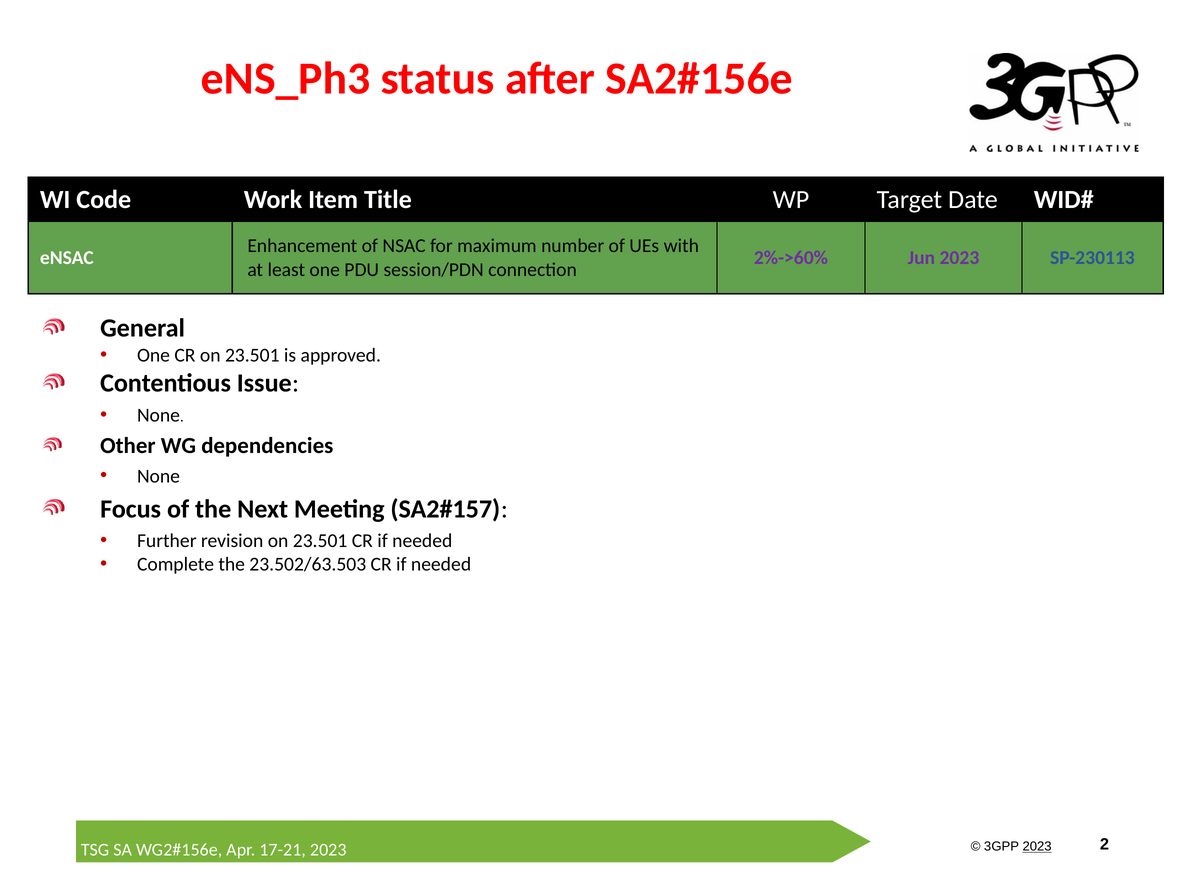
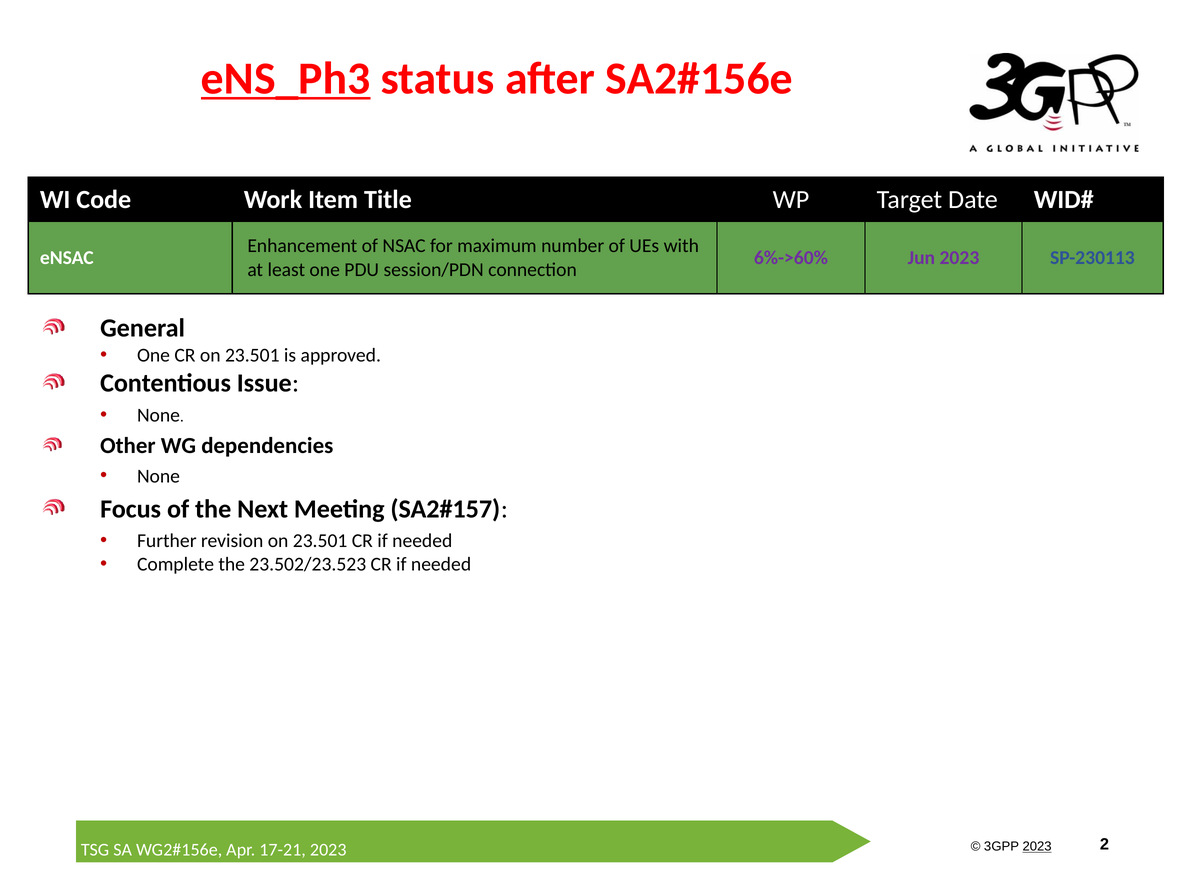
eNS_Ph3 underline: none -> present
2%->60%: 2%->60% -> 6%->60%
23.502/63.503: 23.502/63.503 -> 23.502/23.523
